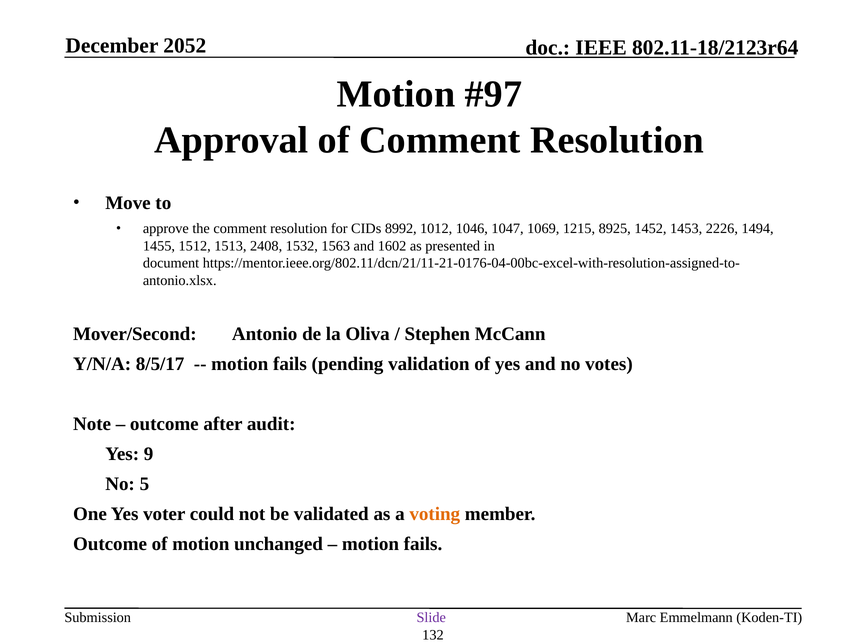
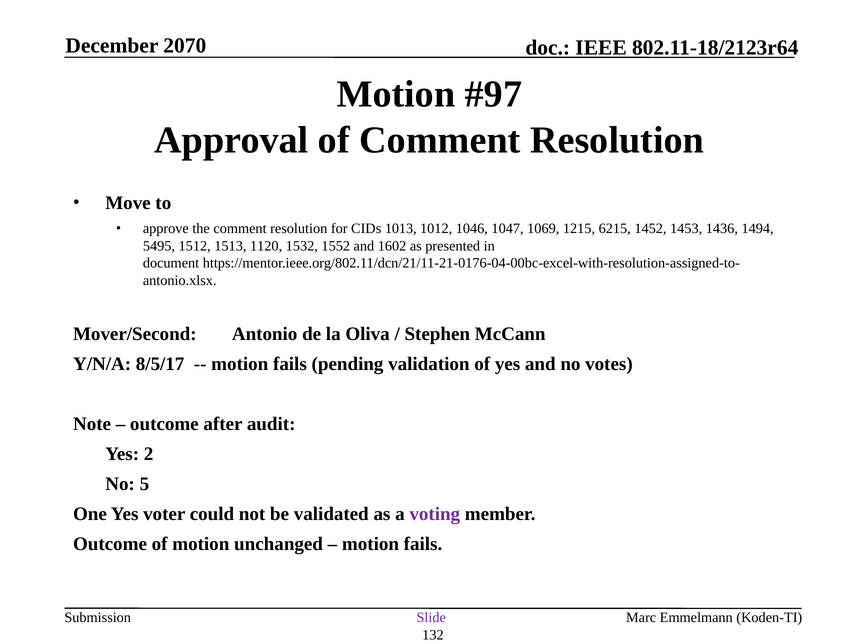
2052: 2052 -> 2070
8992: 8992 -> 1013
8925: 8925 -> 6215
2226: 2226 -> 1436
1455: 1455 -> 5495
2408: 2408 -> 1120
1563: 1563 -> 1552
9: 9 -> 2
voting colour: orange -> purple
